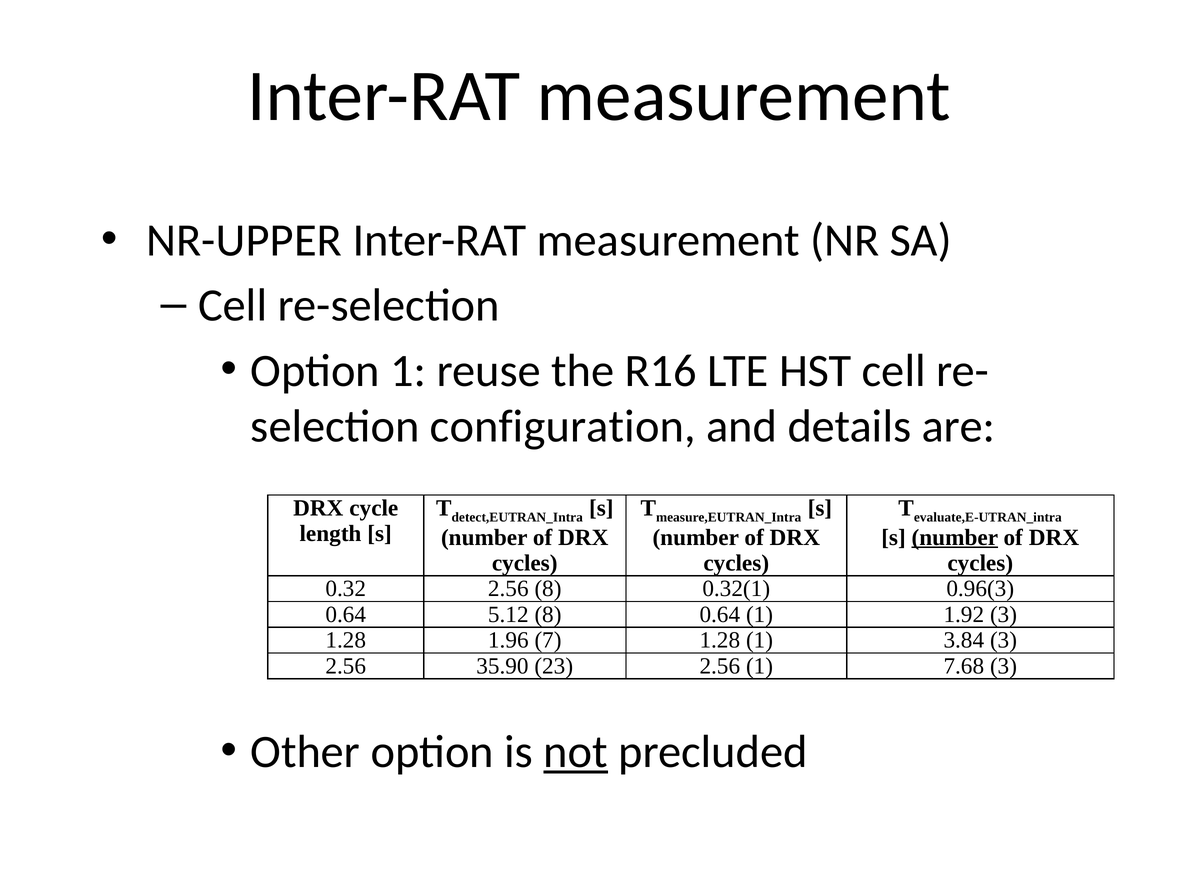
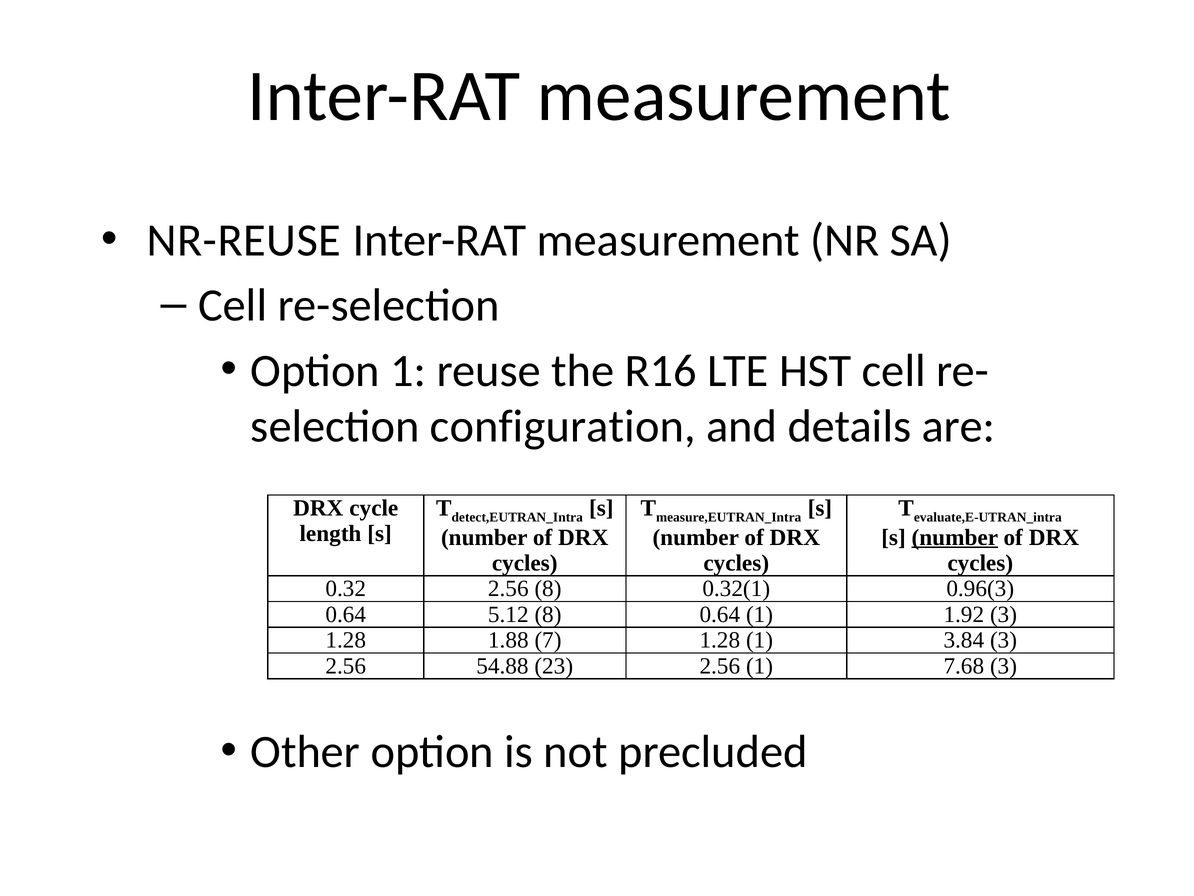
NR-UPPER: NR-UPPER -> NR-REUSE
1.96: 1.96 -> 1.88
35.90: 35.90 -> 54.88
not underline: present -> none
